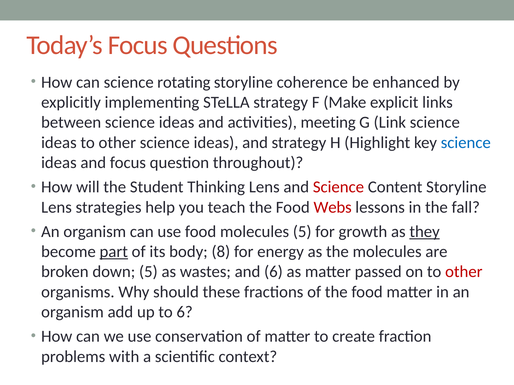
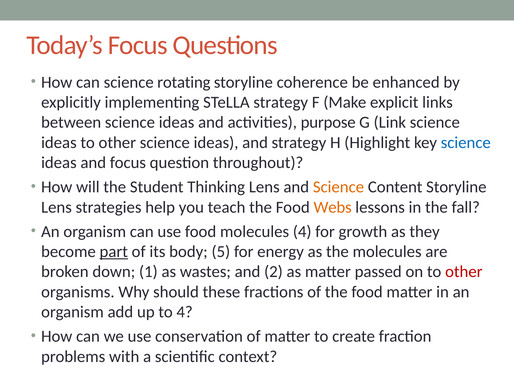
meeting: meeting -> purpose
Science at (338, 187) colour: red -> orange
Webs colour: red -> orange
molecules 5: 5 -> 4
they underline: present -> none
8: 8 -> 5
down 5: 5 -> 1
and 6: 6 -> 2
to 6: 6 -> 4
